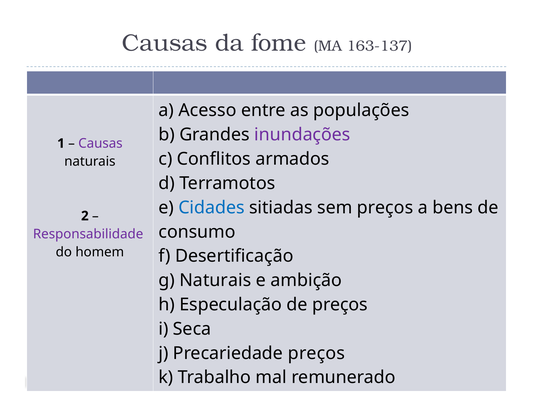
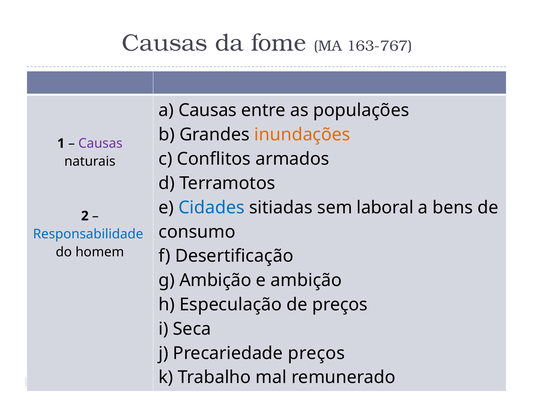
163-137: 163-137 -> 163-767
a Acesso: Acesso -> Causas
inundações colour: purple -> orange
sem preços: preços -> laboral
Responsabilidade colour: purple -> blue
g Naturais: Naturais -> Ambição
